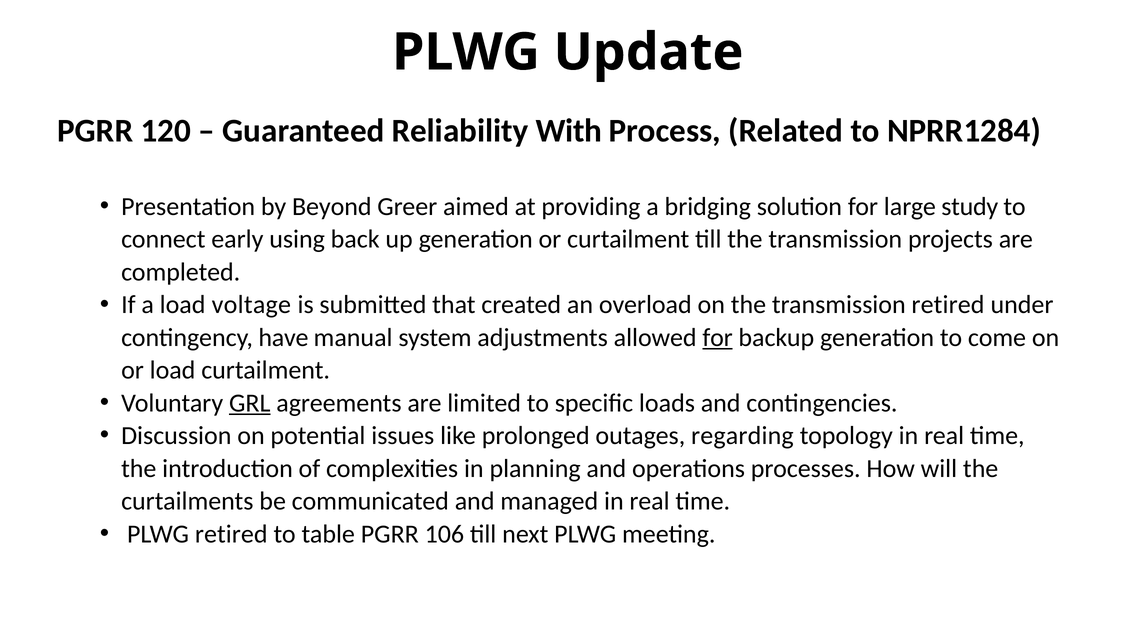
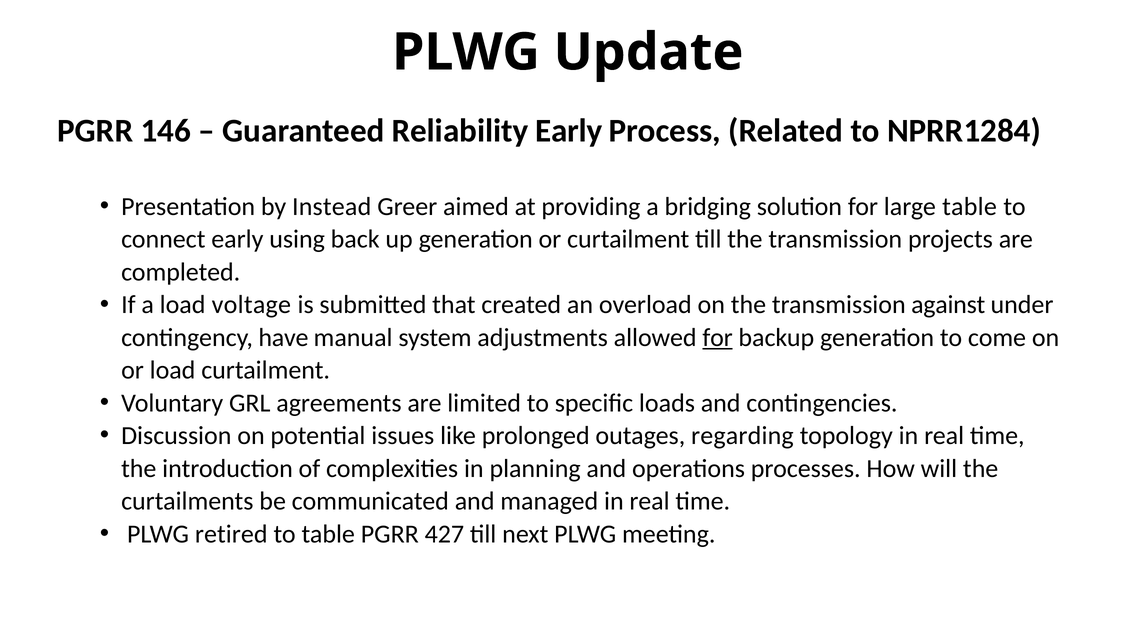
120: 120 -> 146
Reliability With: With -> Early
Beyond: Beyond -> Instead
large study: study -> table
transmission retired: retired -> against
GRL underline: present -> none
106: 106 -> 427
